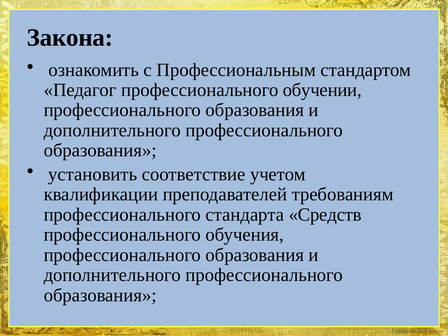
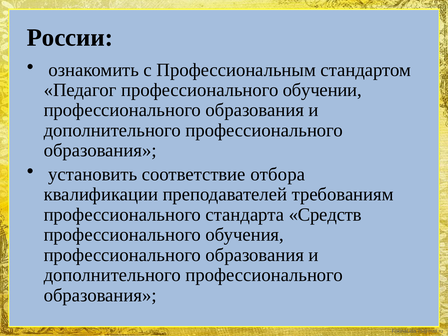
Закона: Закона -> России
учетом: учетом -> отбора
